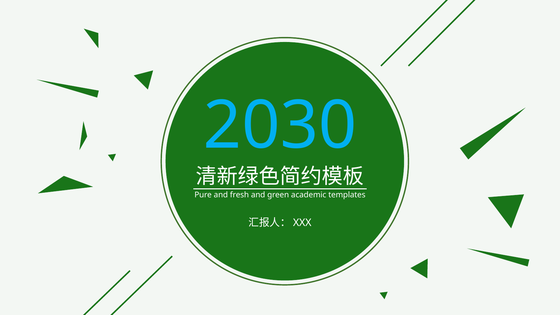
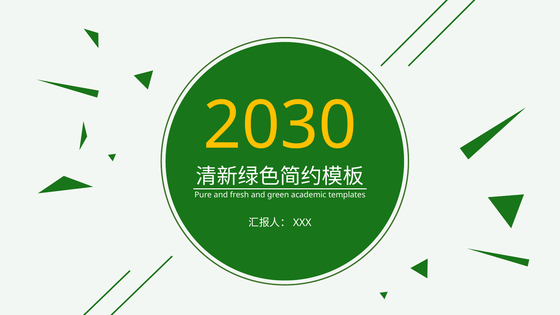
2030 colour: light blue -> yellow
